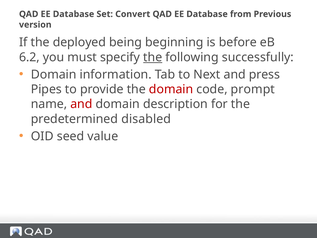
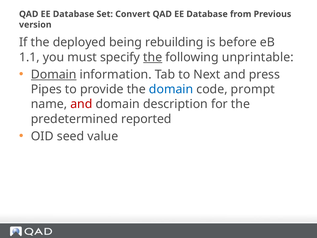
beginning: beginning -> rebuilding
6.2: 6.2 -> 1.1
successfully: successfully -> unprintable
Domain at (54, 74) underline: none -> present
domain at (171, 89) colour: red -> blue
disabled: disabled -> reported
